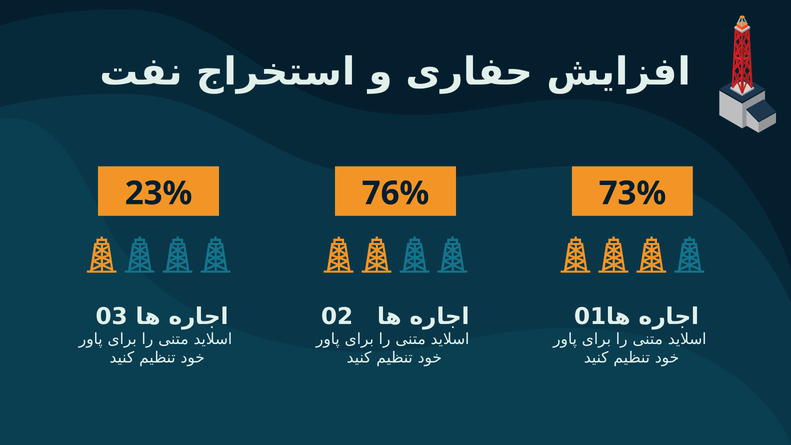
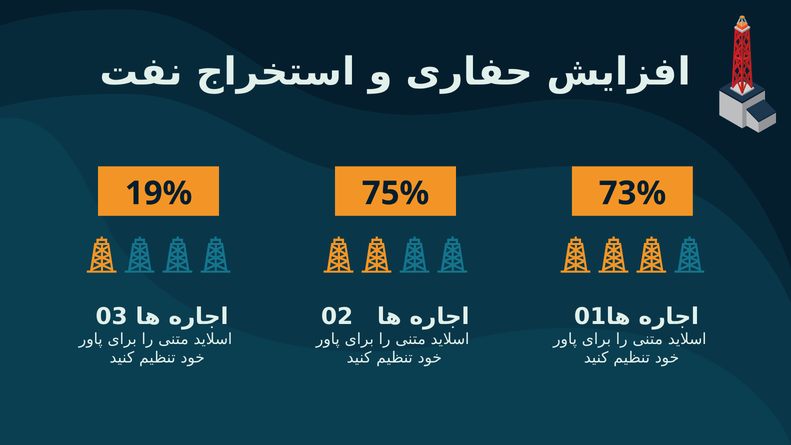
23%: 23% -> 19%
76%: 76% -> 75%
